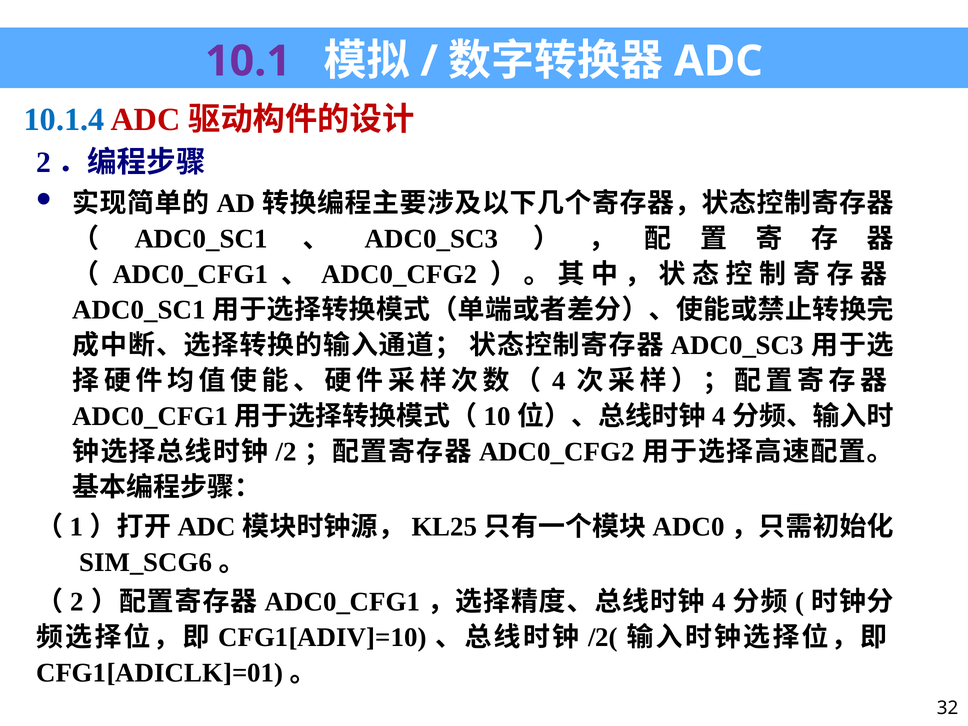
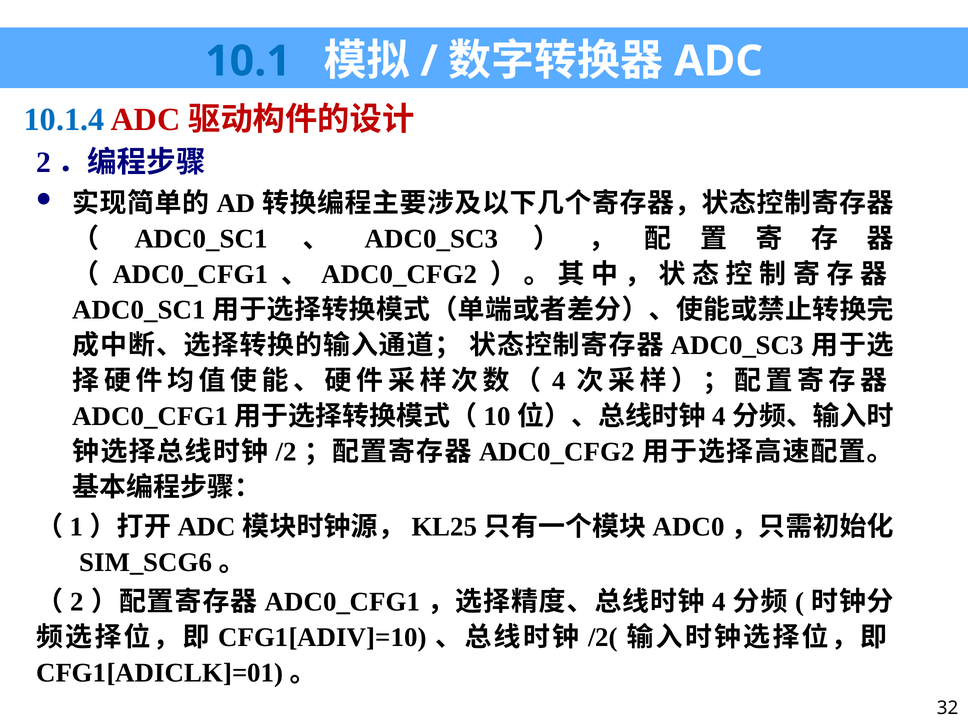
10.1 colour: purple -> blue
